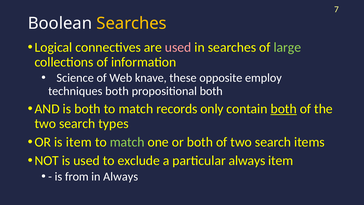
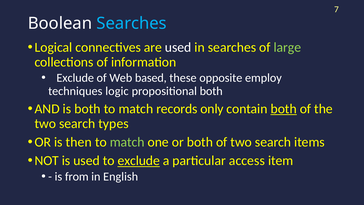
Searches at (132, 23) colour: yellow -> light blue
used at (178, 47) colour: pink -> white
Science at (75, 78): Science -> Exclude
knave: knave -> based
techniques both: both -> logic
is item: item -> then
exclude at (139, 160) underline: none -> present
particular always: always -> access
in Always: Always -> English
